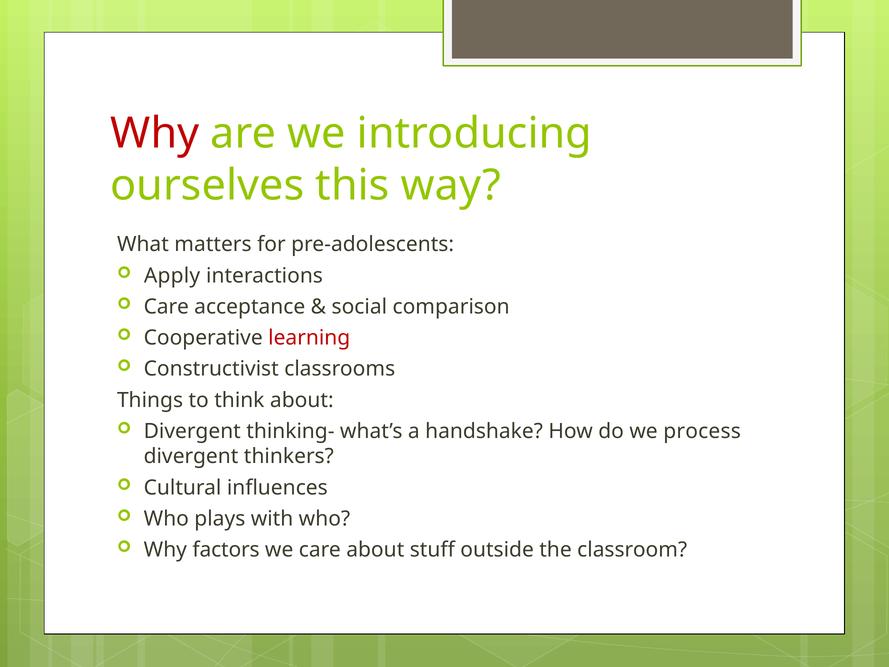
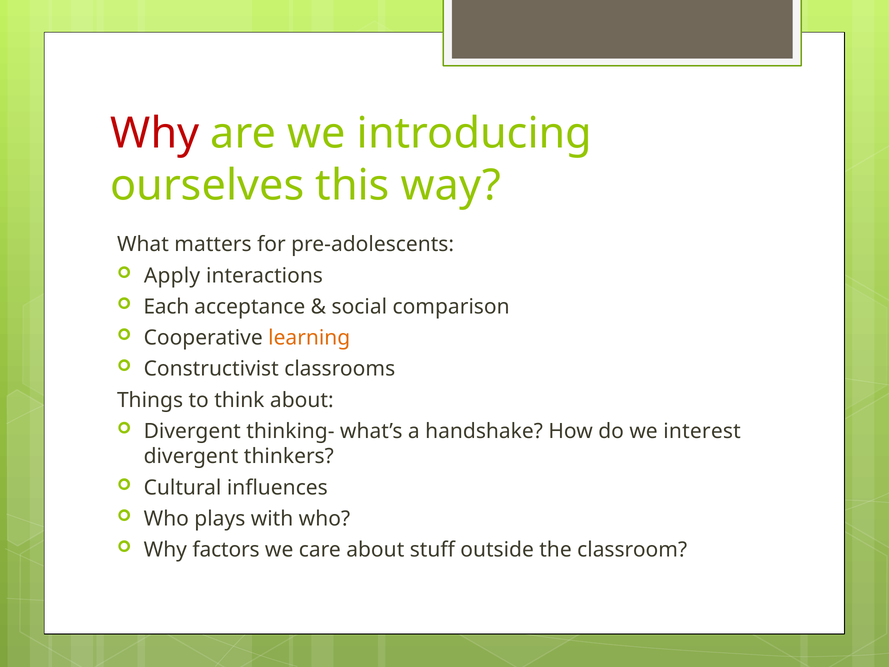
Care at (166, 307): Care -> Each
learning colour: red -> orange
process: process -> interest
